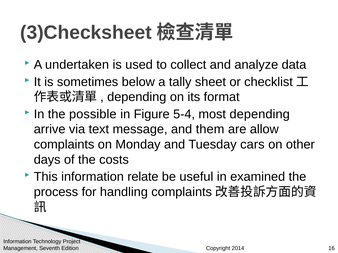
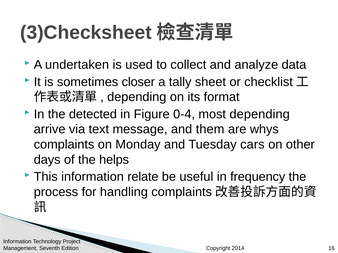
below: below -> closer
possible: possible -> detected
5-4: 5-4 -> 0-4
allow: allow -> whys
costs: costs -> helps
examined: examined -> frequency
